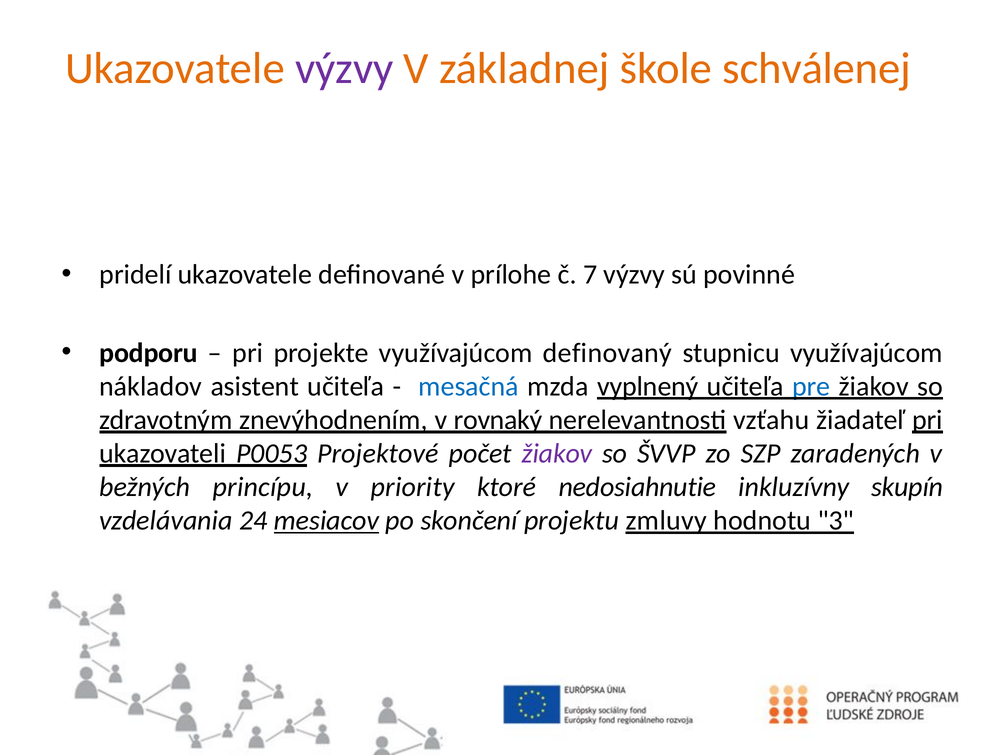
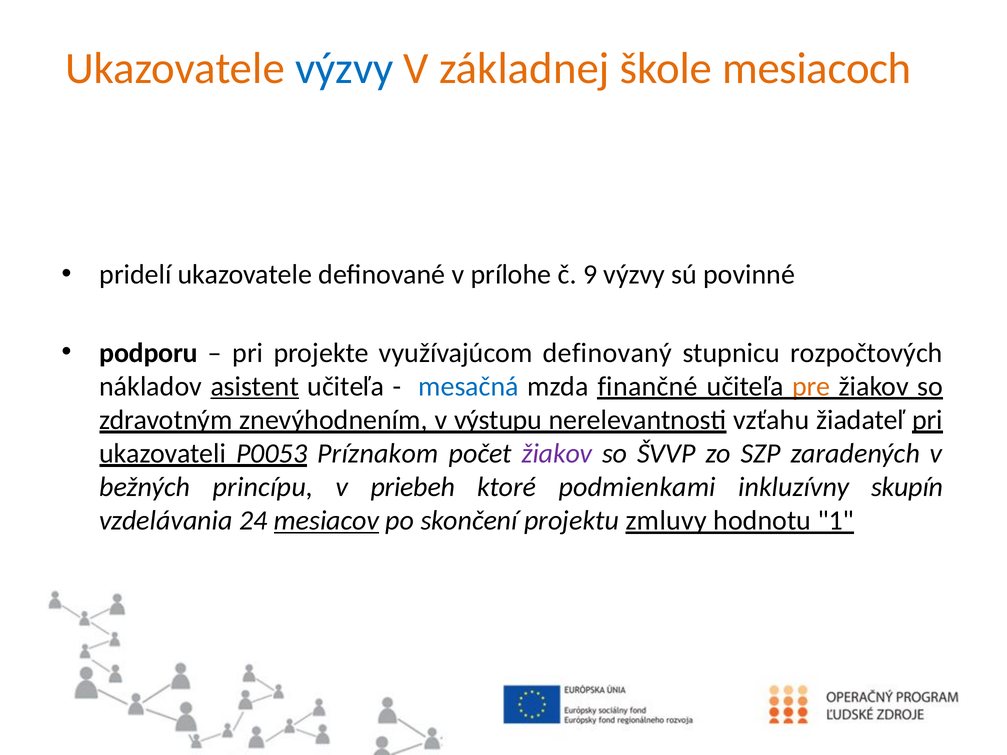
výzvy at (344, 68) colour: purple -> blue
schválenej: schválenej -> mesiacoch
7: 7 -> 9
stupnicu využívajúcom: využívajúcom -> rozpočtových
asistent underline: none -> present
vyplnený: vyplnený -> finančné
pre colour: blue -> orange
rovnaký: rovnaký -> výstupu
Projektové: Projektové -> Príznakom
priority: priority -> priebeh
nedosiahnutie: nedosiahnutie -> podmienkami
3: 3 -> 1
